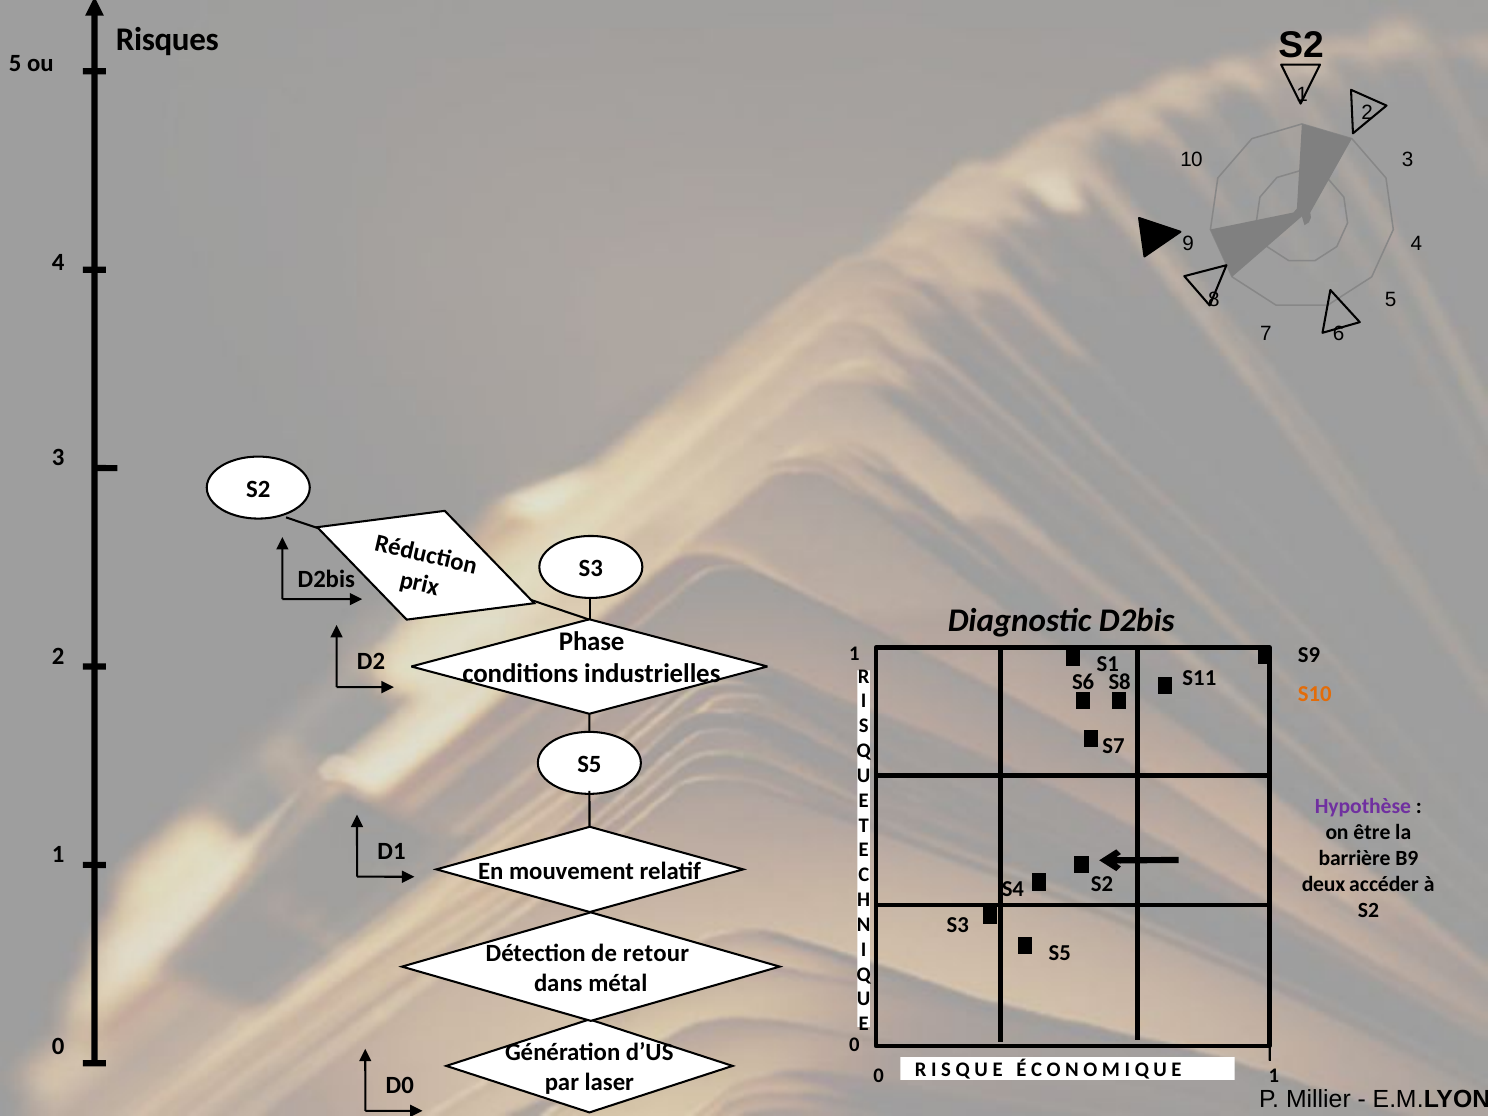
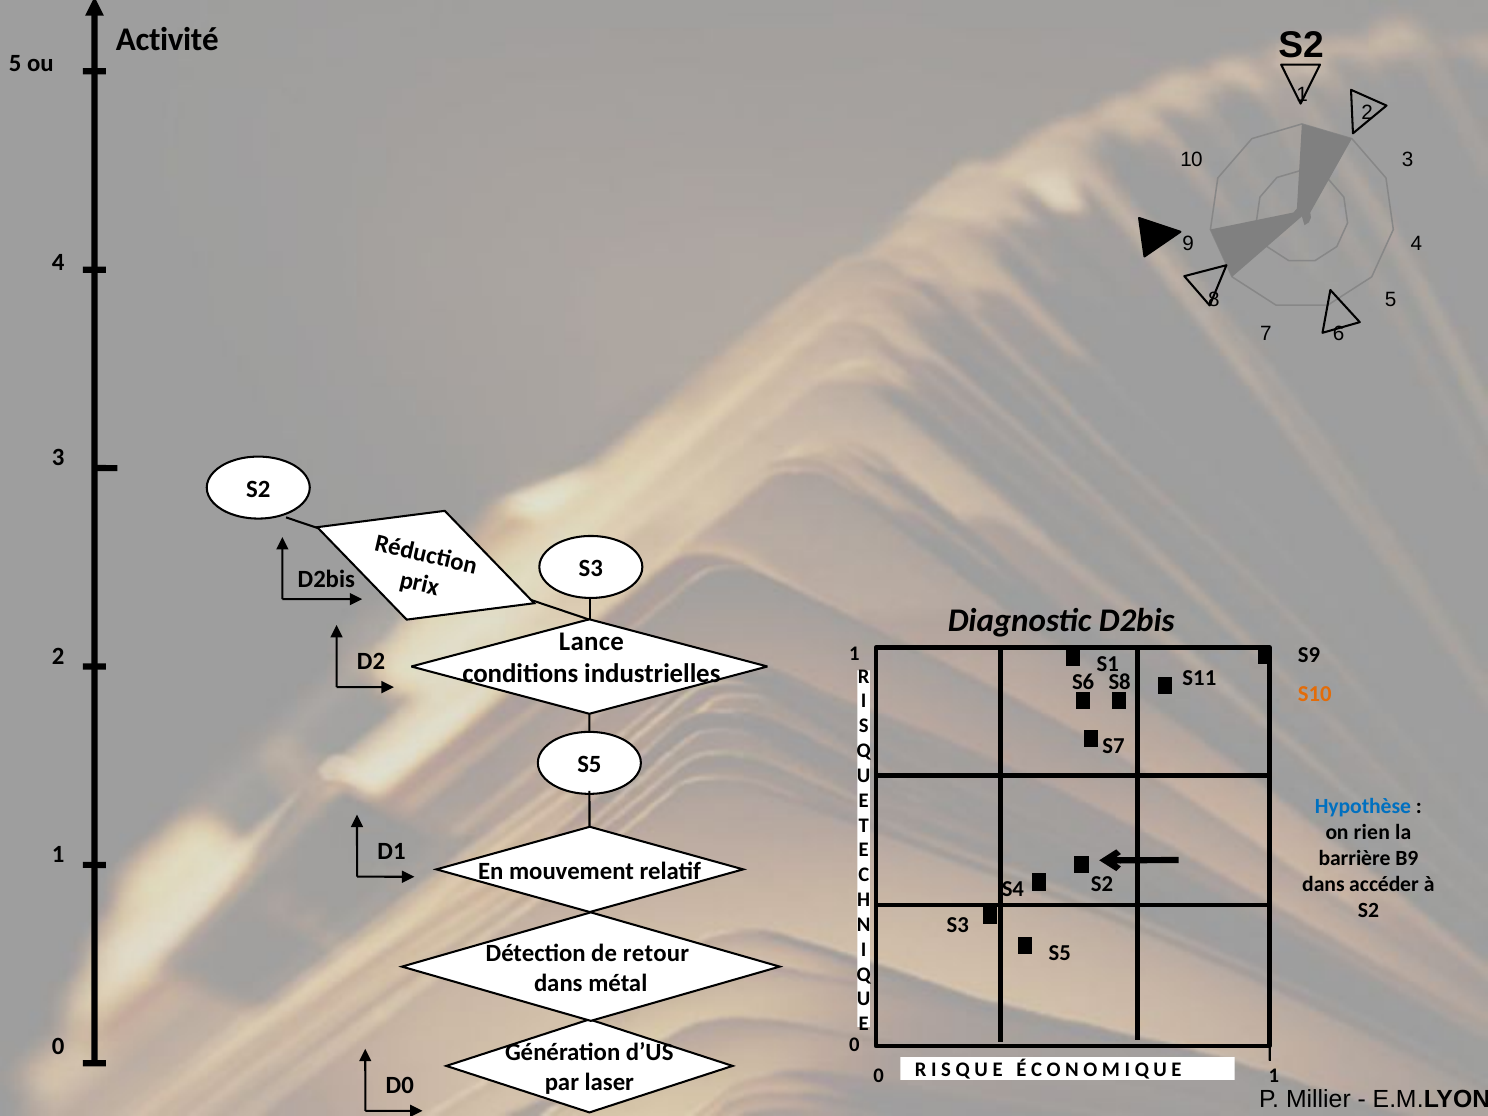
Risques: Risques -> Activité
Phase: Phase -> Lance
Hypothèse colour: purple -> blue
être: être -> rien
deux at (1324, 884): deux -> dans
